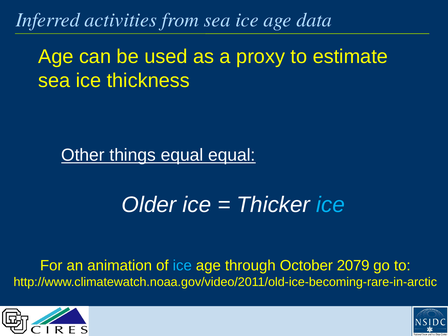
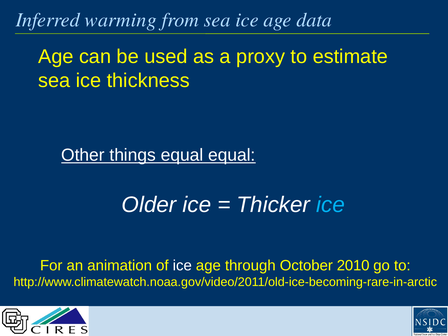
activities: activities -> warming
ice at (182, 266) colour: light blue -> white
2079: 2079 -> 2010
